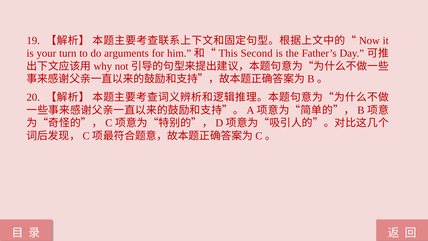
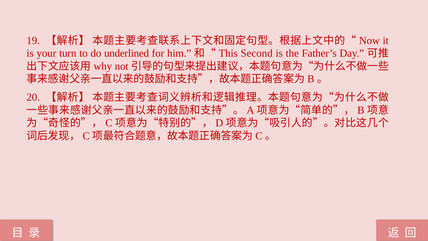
arguments: arguments -> underlined
